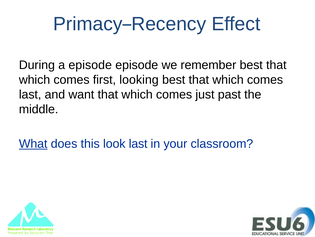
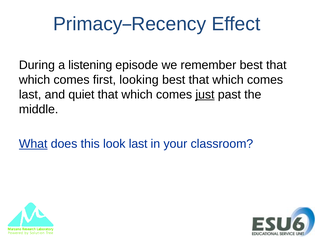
a episode: episode -> listening
want: want -> quiet
just underline: none -> present
